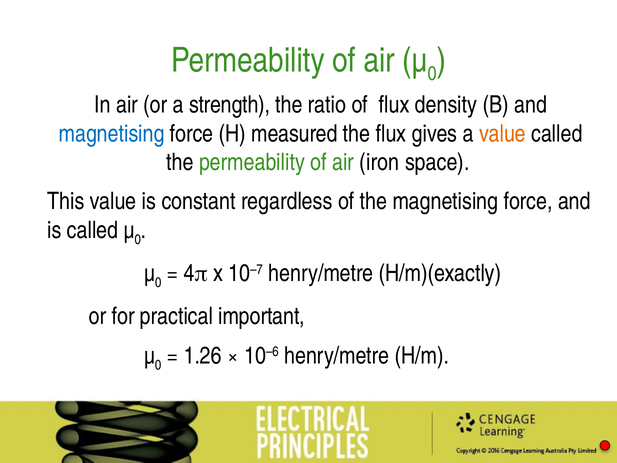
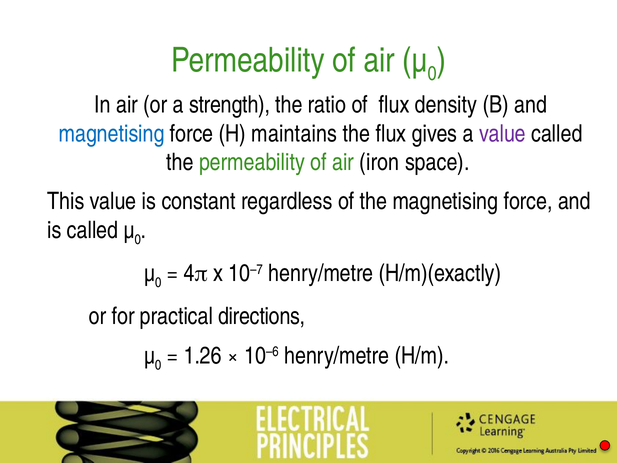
measured: measured -> maintains
value at (502, 134) colour: orange -> purple
important: important -> directions
